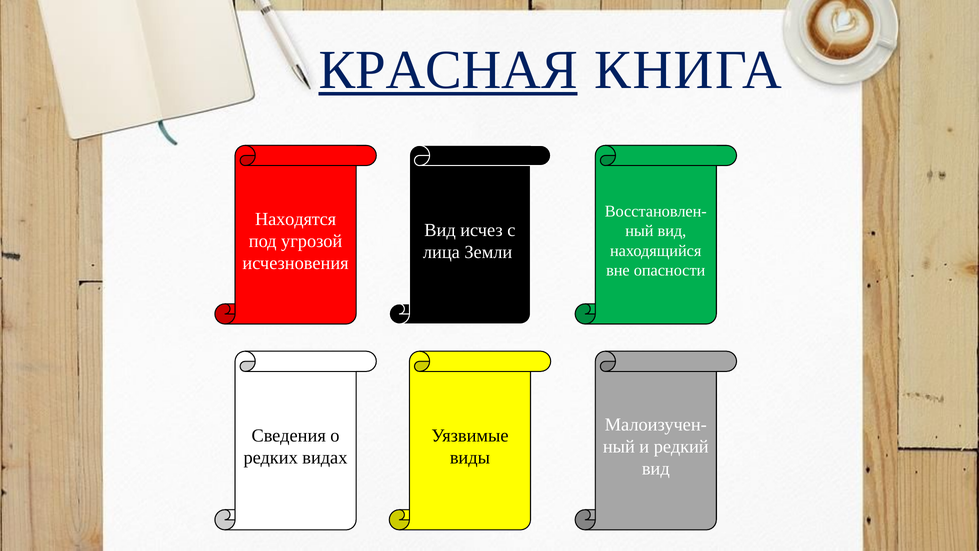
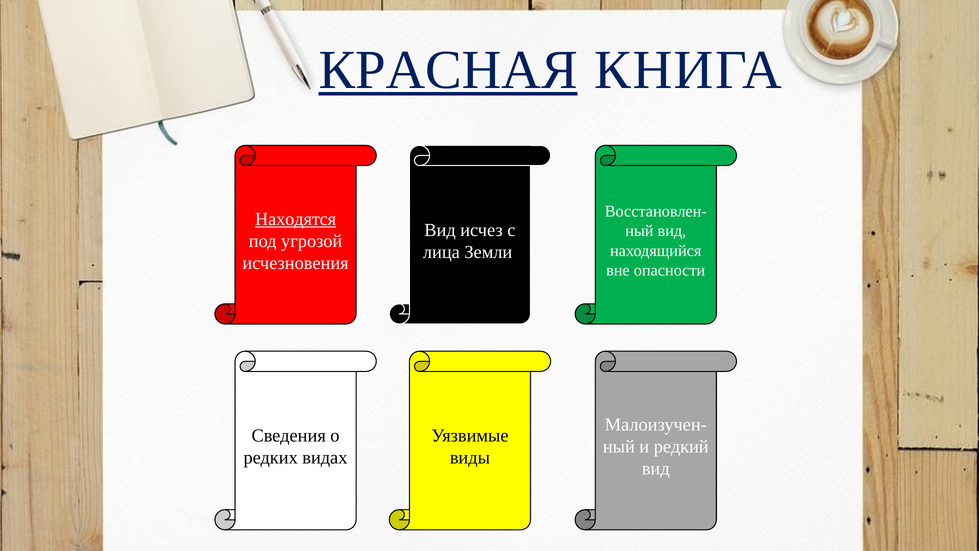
Находятся underline: none -> present
